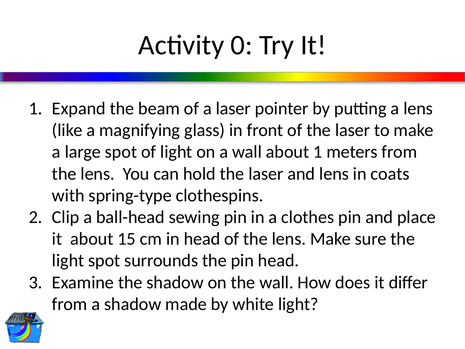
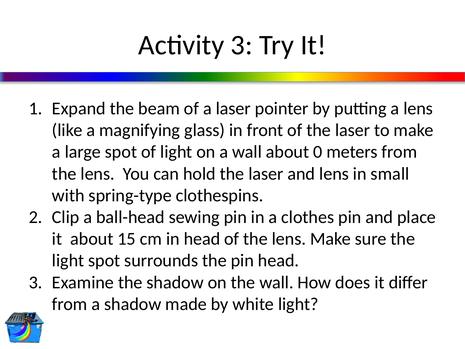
Activity 0: 0 -> 3
about 1: 1 -> 0
coats: coats -> small
